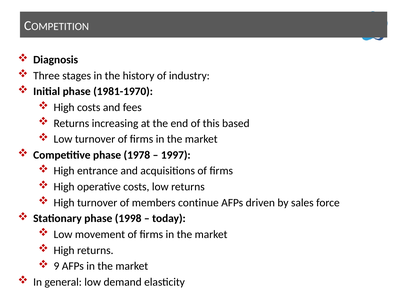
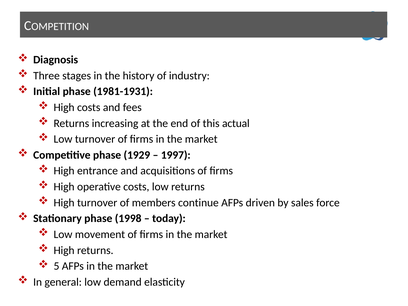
1981-1970: 1981-1970 -> 1981-1931
based: based -> actual
1978: 1978 -> 1929
9: 9 -> 5
